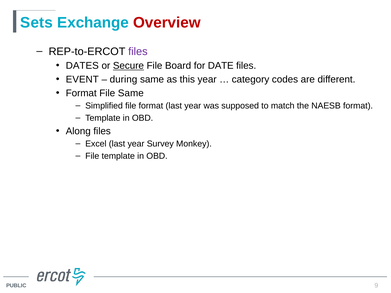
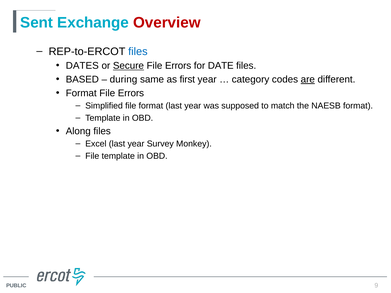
Sets: Sets -> Sent
files at (138, 52) colour: purple -> blue
Board at (178, 66): Board -> Errors
EVENT: EVENT -> BASED
this: this -> first
are underline: none -> present
Same at (131, 93): Same -> Errors
